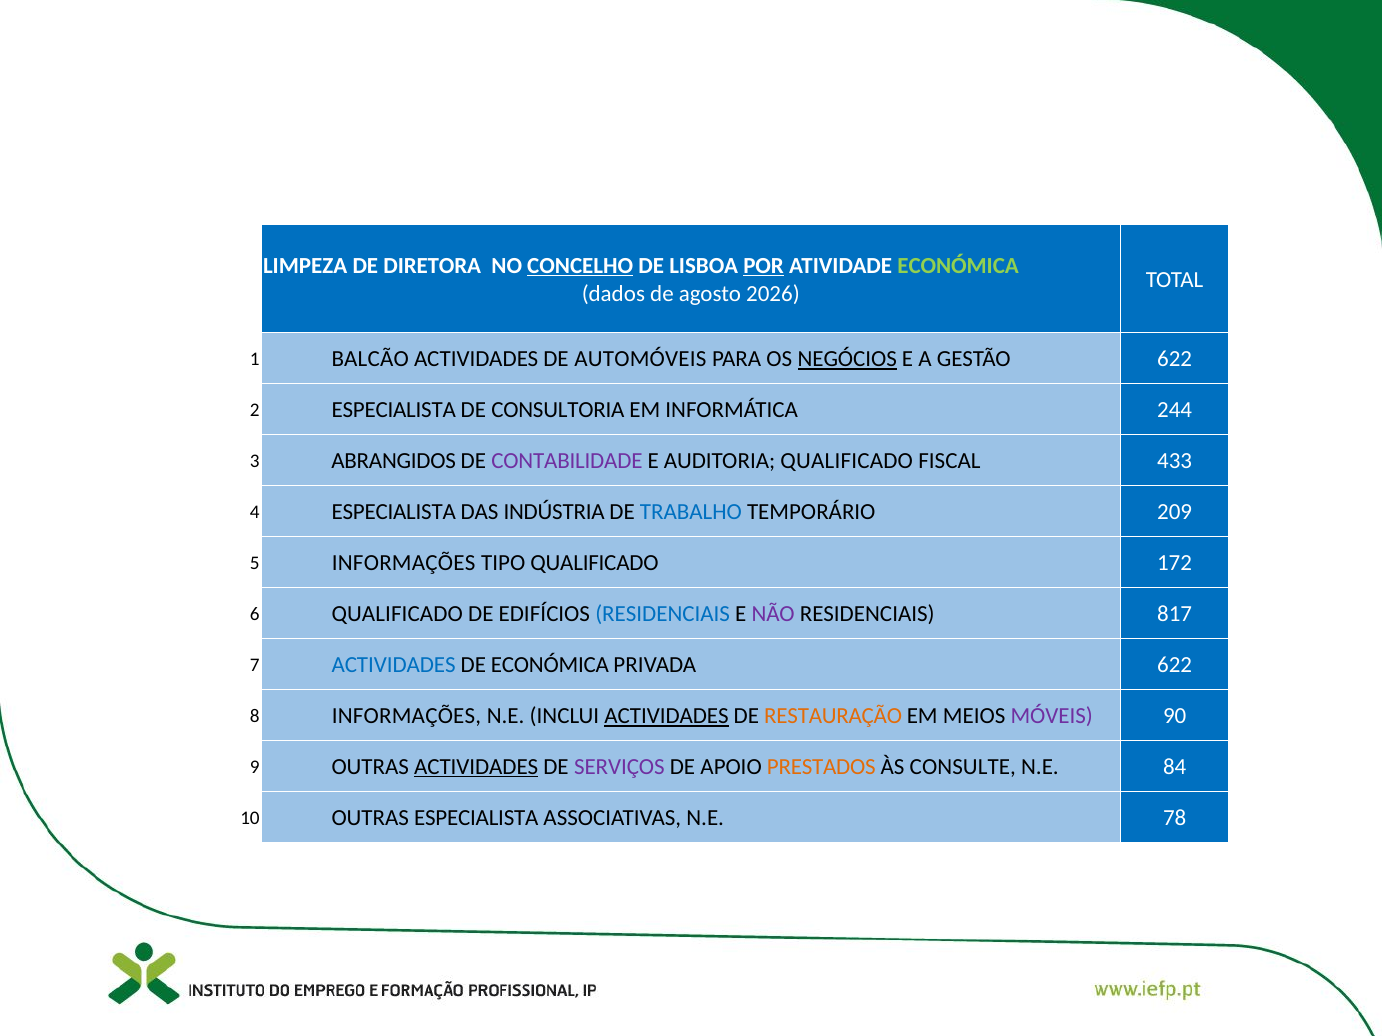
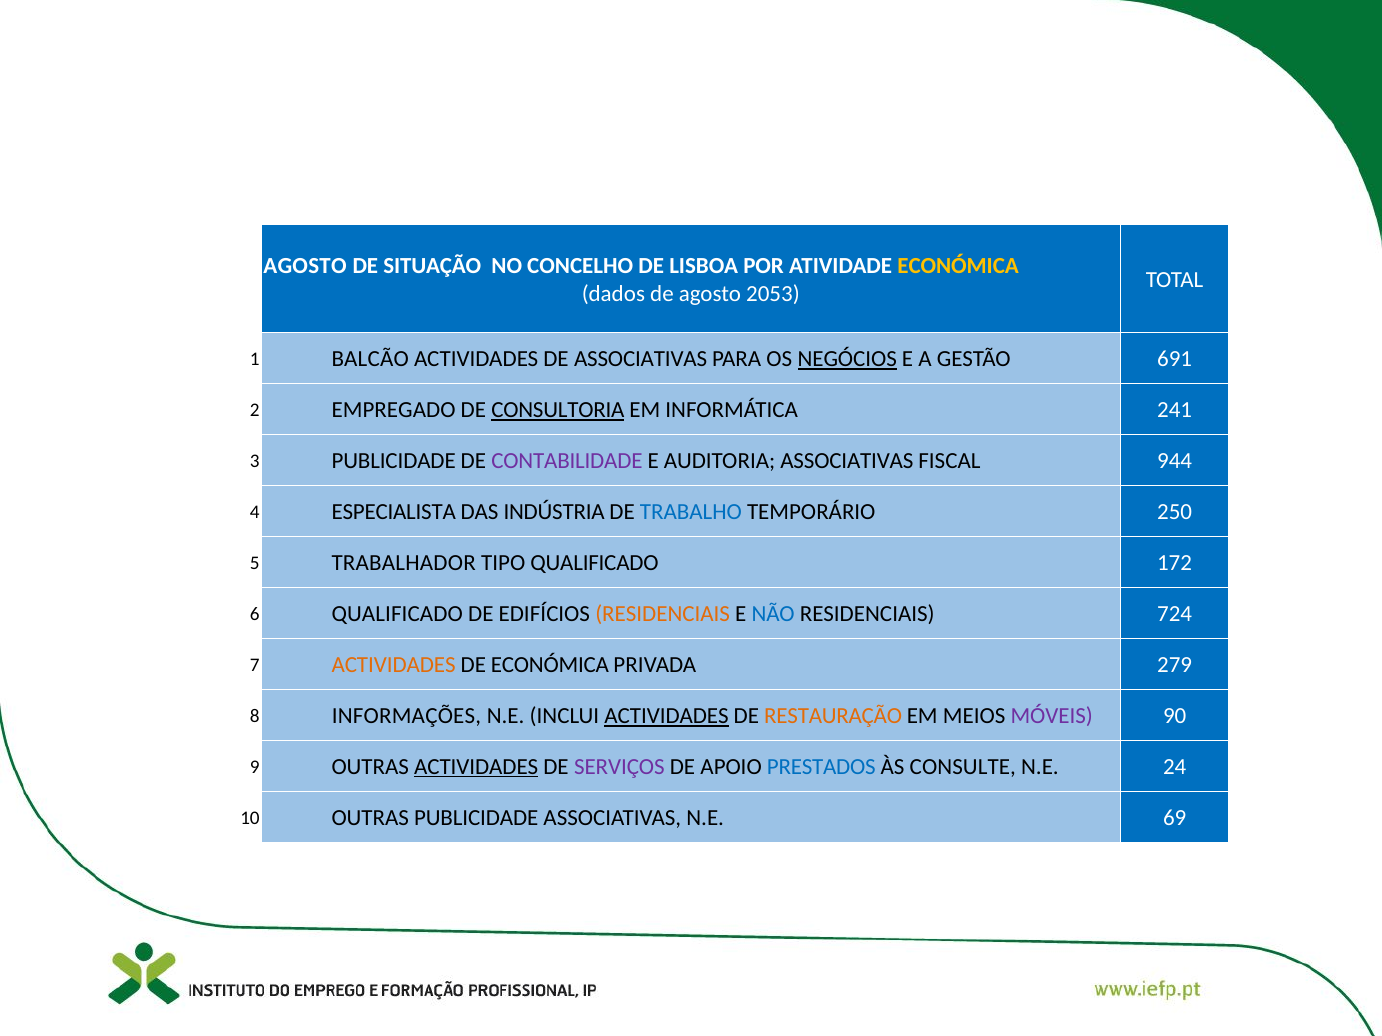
LIMPEZA at (305, 266): LIMPEZA -> AGOSTO
DIRETORA: DIRETORA -> SITUAÇÃO
CONCELHO underline: present -> none
POR underline: present -> none
ECONÓMICA at (958, 266) colour: light green -> yellow
2026: 2026 -> 2053
DE AUTOMÓVEIS: AUTOMÓVEIS -> ASSOCIATIVAS
GESTÃO 622: 622 -> 691
2 ESPECIALISTA: ESPECIALISTA -> EMPREGADO
CONSULTORIA underline: none -> present
244: 244 -> 241
3 ABRANGIDOS: ABRANGIDOS -> PUBLICIDADE
AUDITORIA QUALIFICADO: QUALIFICADO -> ASSOCIATIVAS
433: 433 -> 944
209: 209 -> 250
5 INFORMAÇÕES: INFORMAÇÕES -> TRABALHADOR
RESIDENCIAIS at (663, 614) colour: blue -> orange
NÃO colour: purple -> blue
817: 817 -> 724
ACTIVIDADES at (394, 665) colour: blue -> orange
PRIVADA 622: 622 -> 279
PRESTADOS colour: orange -> blue
84: 84 -> 24
OUTRAS ESPECIALISTA: ESPECIALISTA -> PUBLICIDADE
78: 78 -> 69
